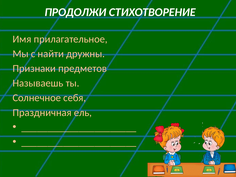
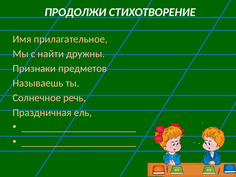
себя: себя -> речь
